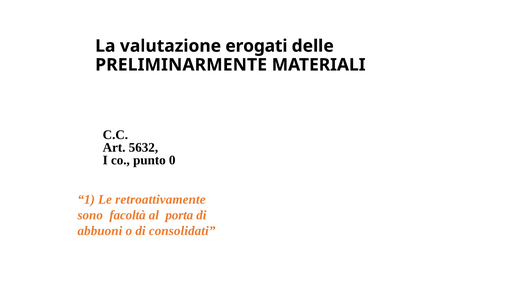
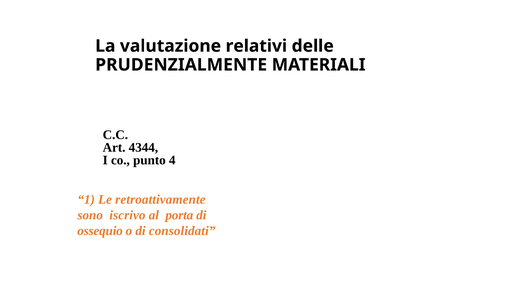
erogati: erogati -> relativi
PRELIMINARMENTE: PRELIMINARMENTE -> PRUDENZIALMENTE
5632: 5632 -> 4344
0: 0 -> 4
facoltà: facoltà -> iscrivo
abbuoni: abbuoni -> ossequio
